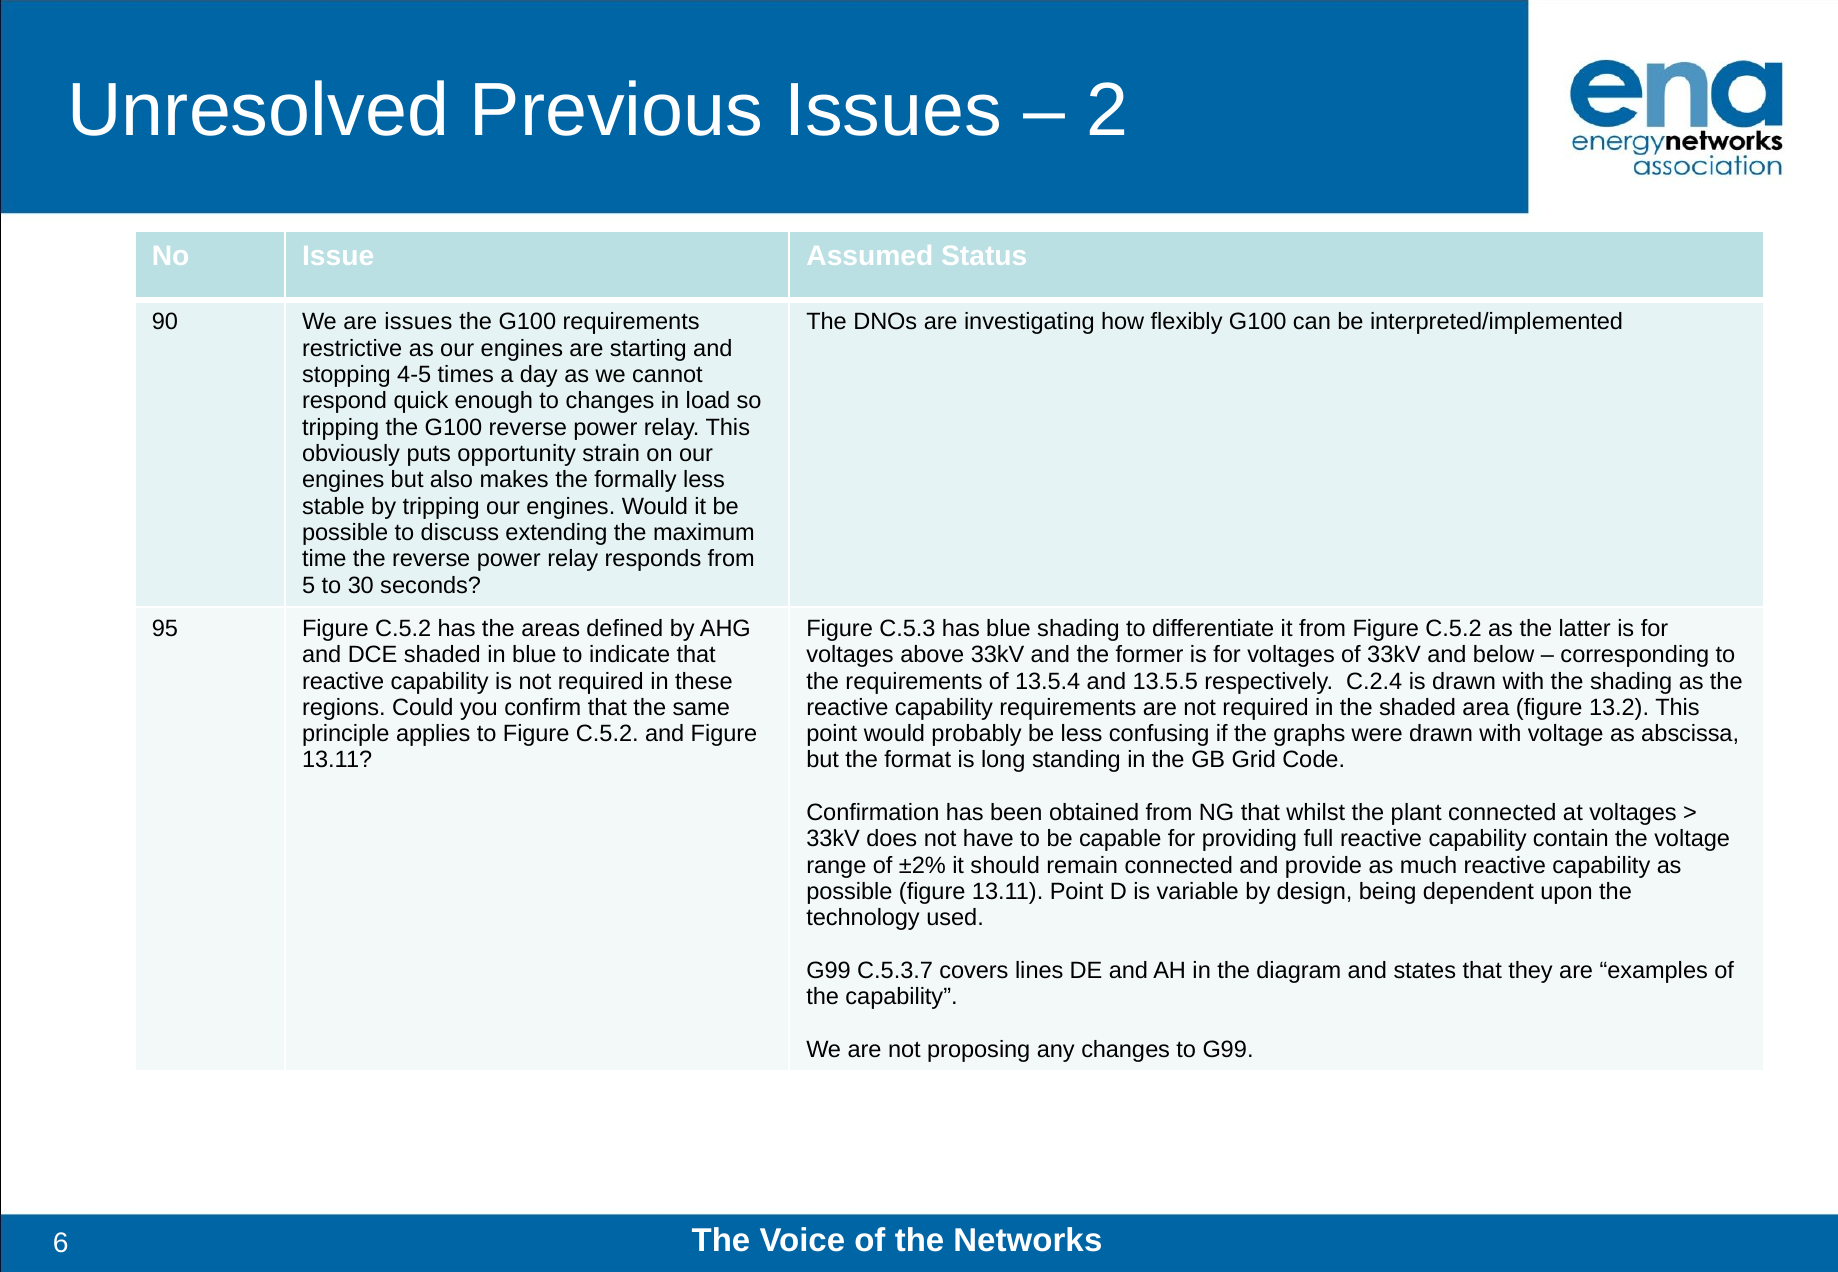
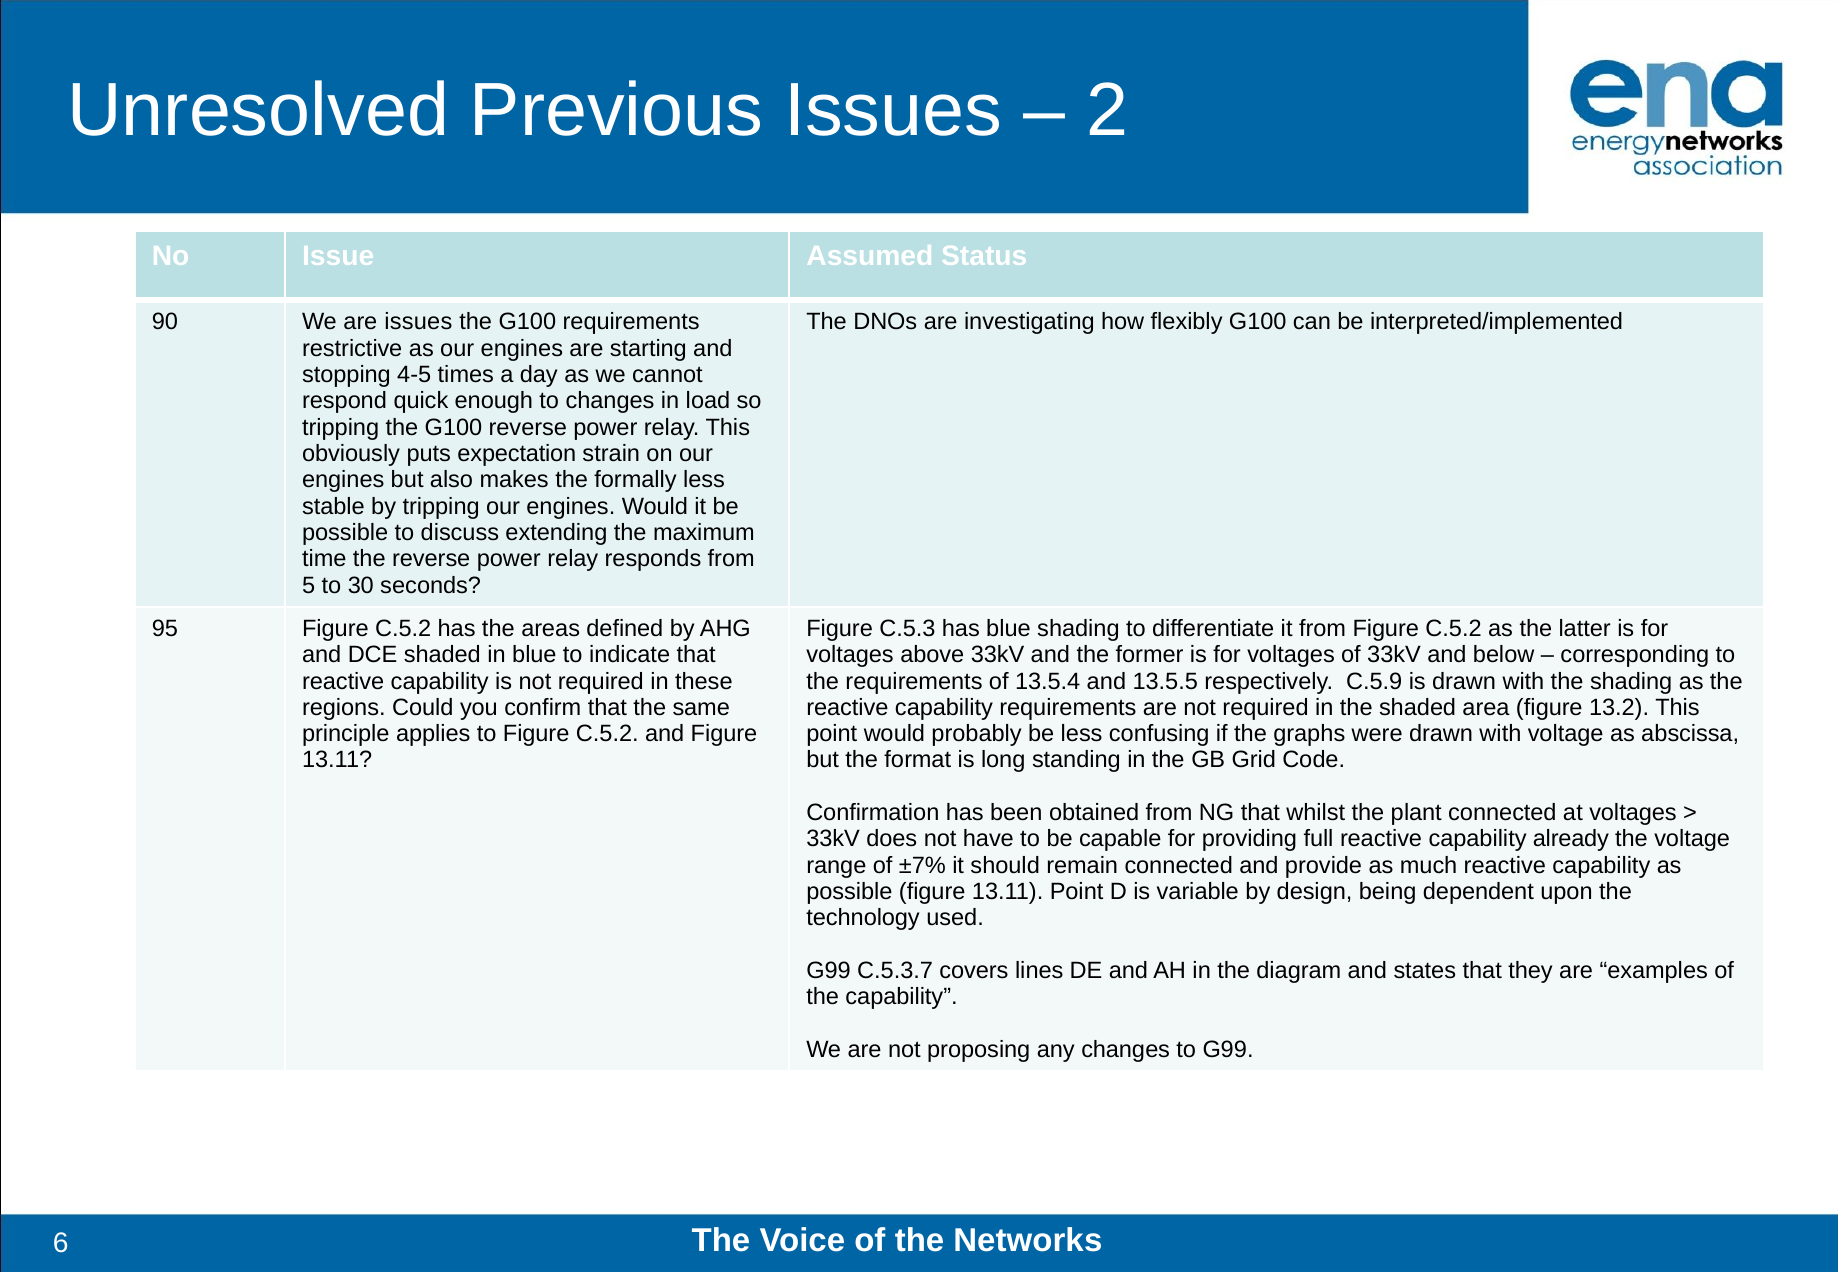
opportunity: opportunity -> expectation
C.2.4: C.2.4 -> C.5.9
contain: contain -> already
±2%: ±2% -> ±7%
